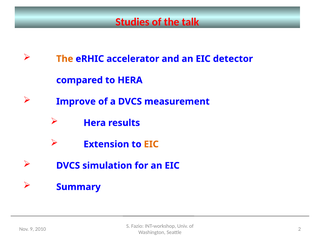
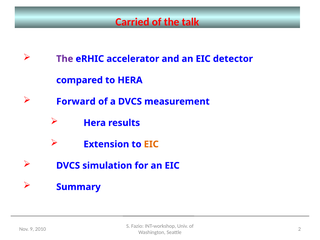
Studies: Studies -> Carried
The at (65, 59) colour: orange -> purple
Improve: Improve -> Forward
